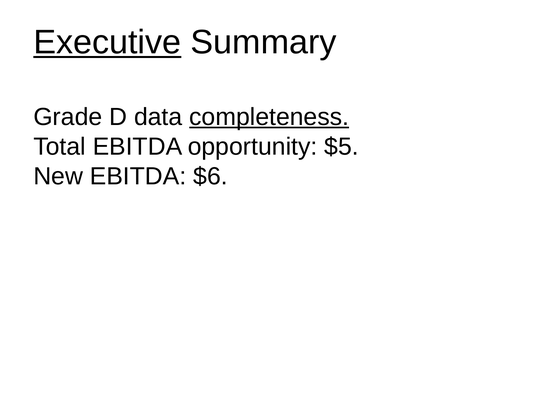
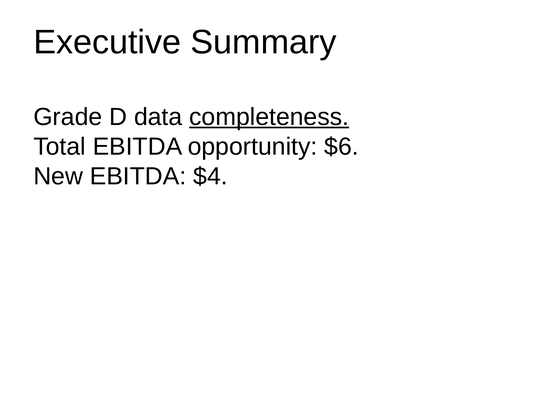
Executive underline: present -> none
$5: $5 -> $6
$6: $6 -> $4
